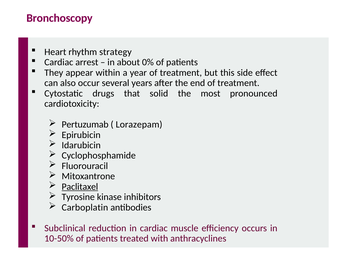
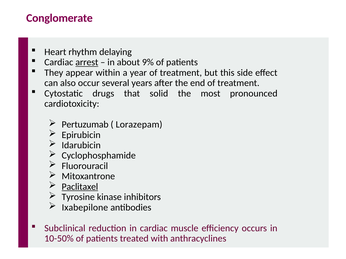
Bronchoscopy: Bronchoscopy -> Conglomerate
strategy: strategy -> delaying
arrest underline: none -> present
0%: 0% -> 9%
Carboplatin: Carboplatin -> Ixabepilone
